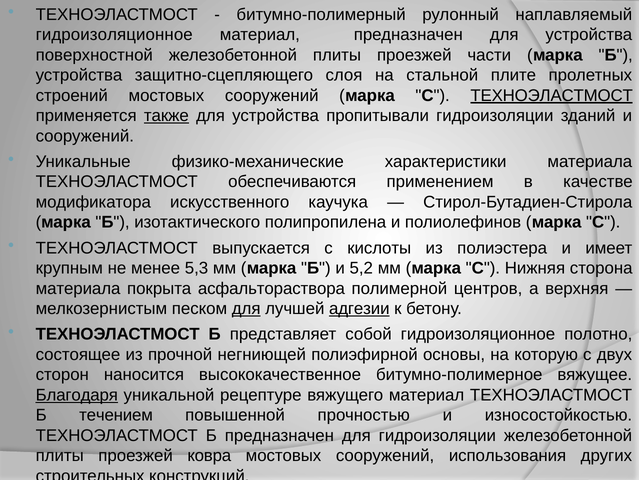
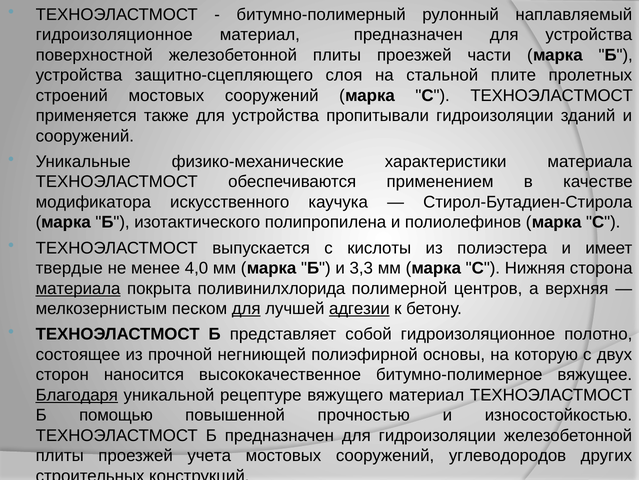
ТЕХНОЭЛАСТМОСТ at (552, 95) underline: present -> none
также underline: present -> none
крупным: крупным -> твердые
5,3: 5,3 -> 4,0
5,2: 5,2 -> 3,3
материала at (78, 288) underline: none -> present
асфальтораствора: асфальтораствора -> поливинилхлорида
течением: течением -> помощью
ковра: ковра -> учета
использования: использования -> углеводородов
